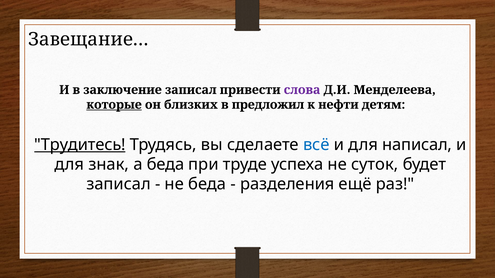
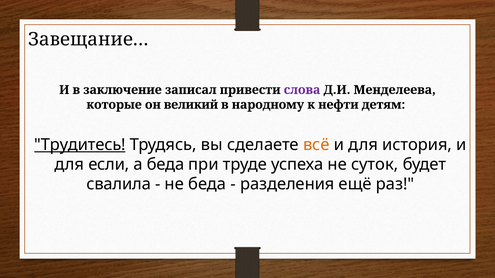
которые underline: present -> none
близких: близких -> великий
предложил: предложил -> народному
всё colour: blue -> orange
написал: написал -> история
знак: знак -> если
записал at (119, 184): записал -> свалила
